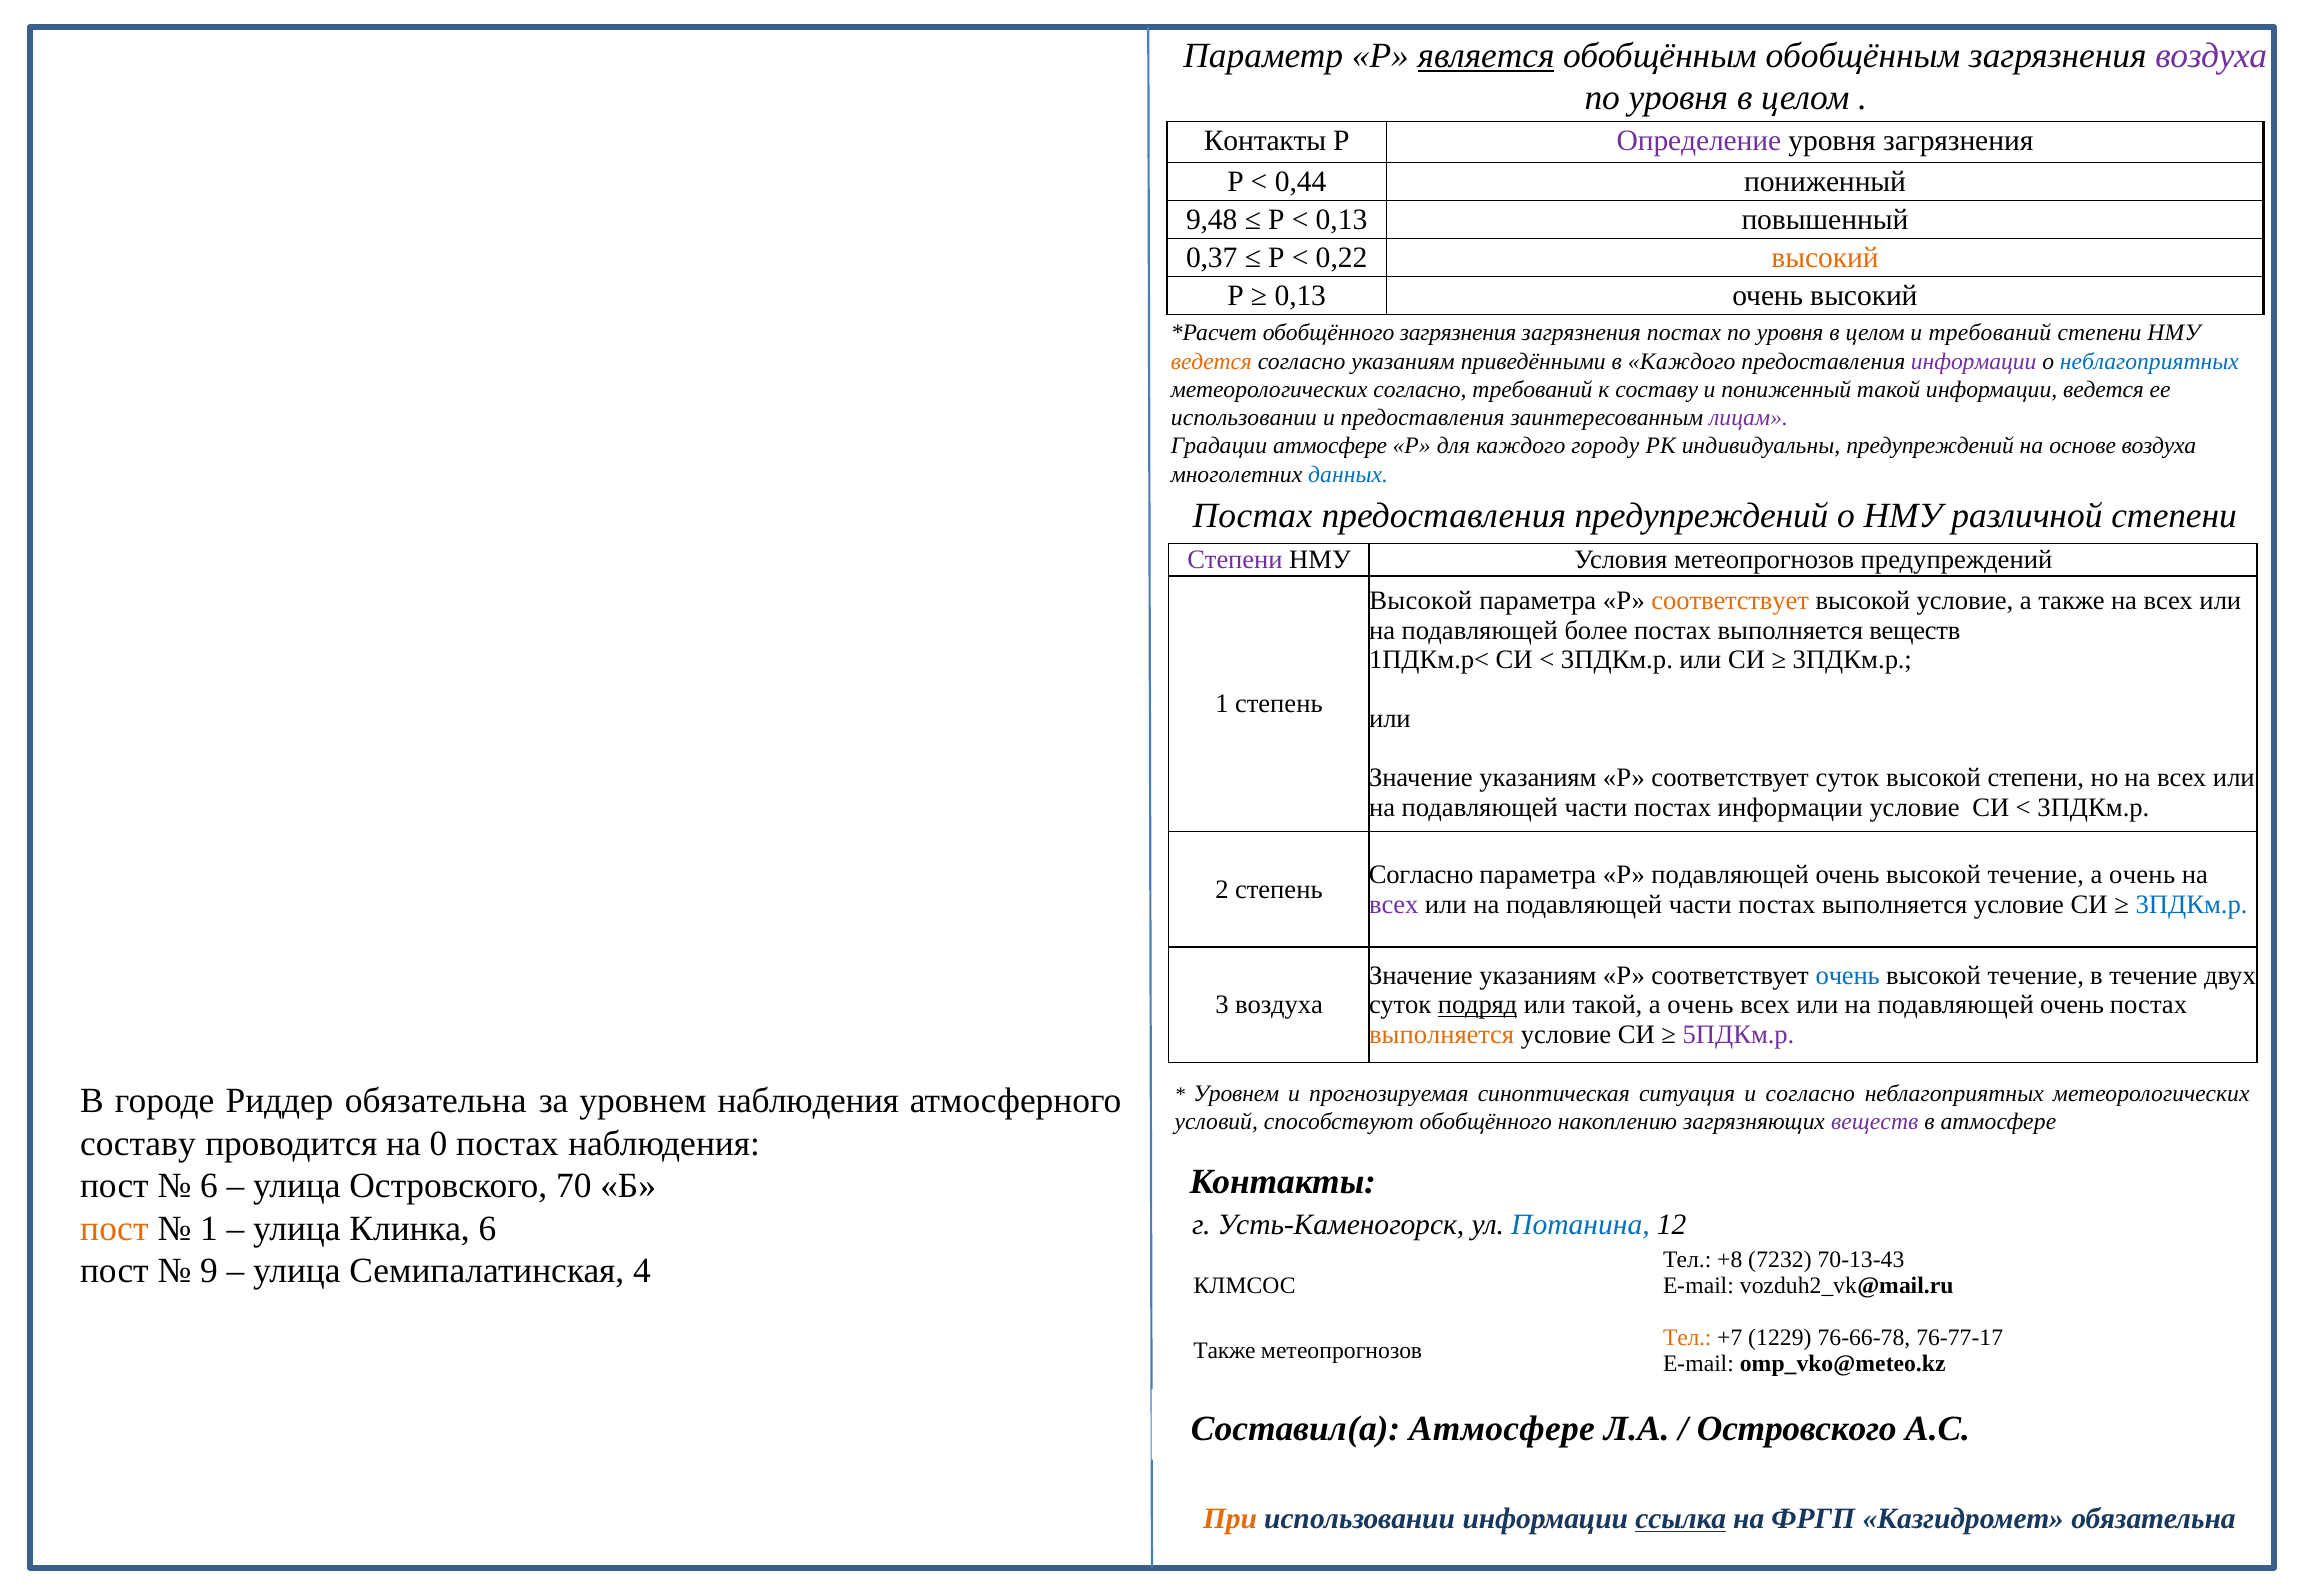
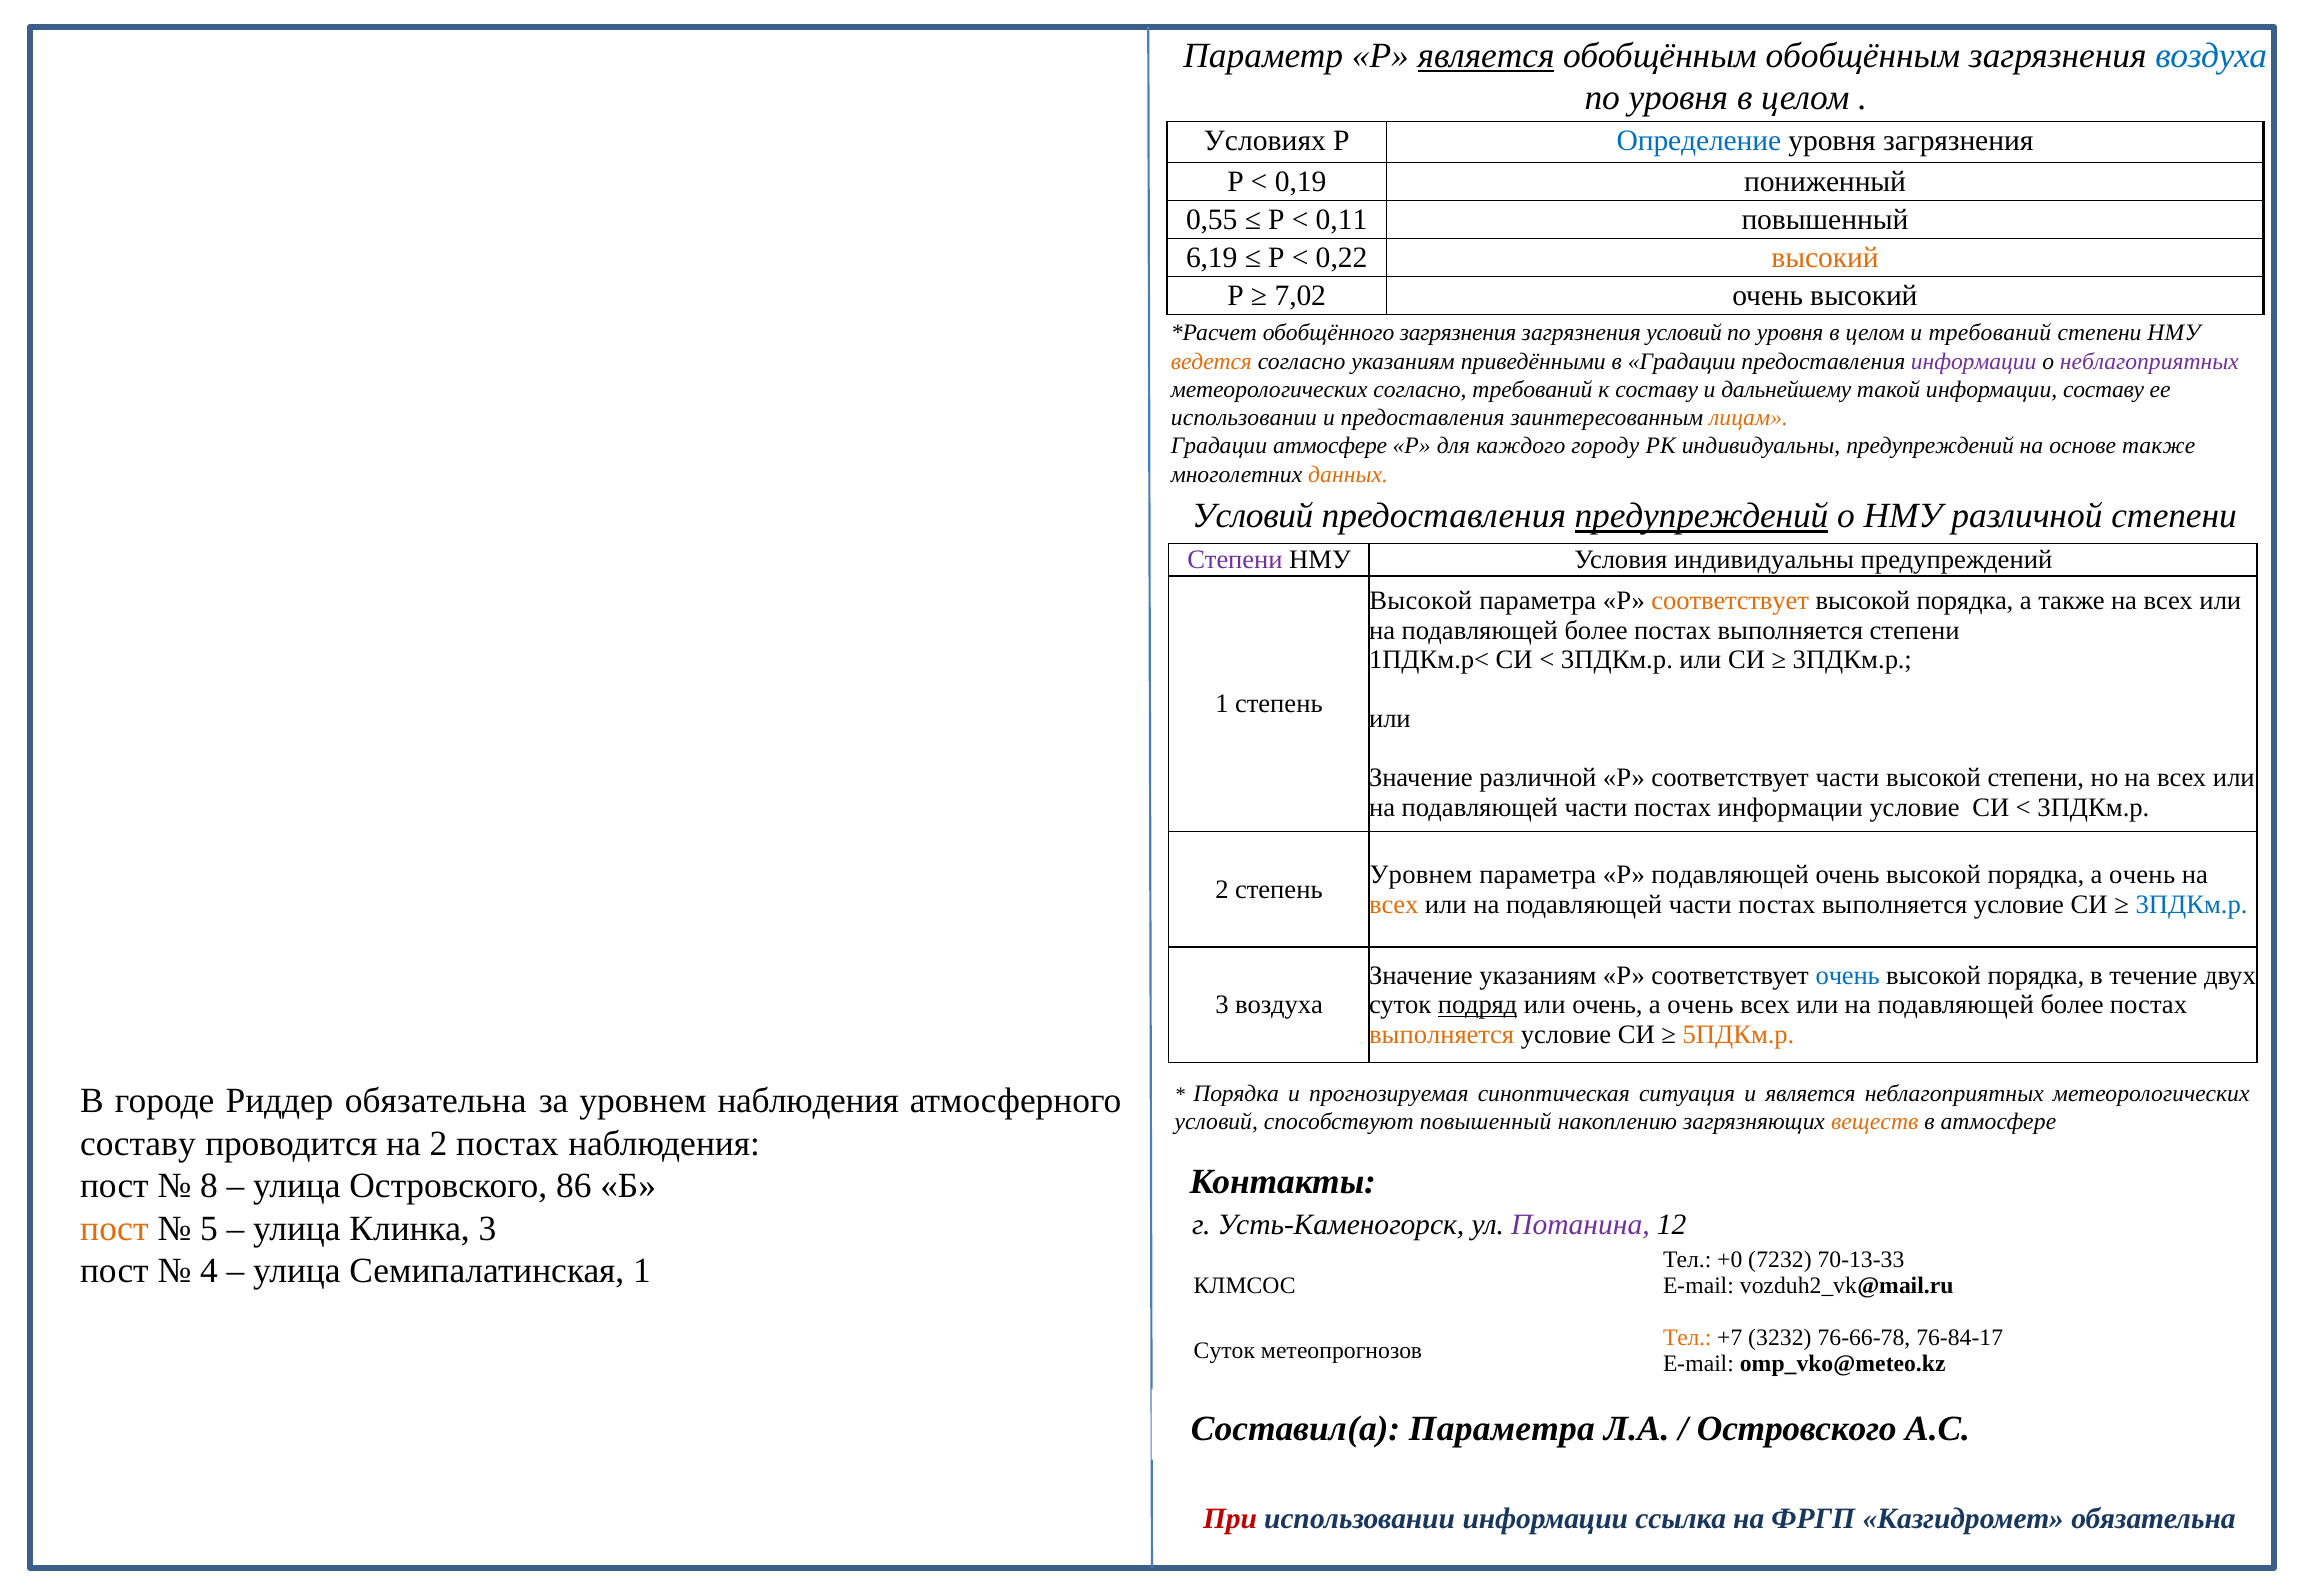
воздуха at (2211, 55) colour: purple -> blue
Контакты at (1265, 141): Контакты -> Условиях
Определение colour: purple -> blue
0,44: 0,44 -> 0,19
9,48: 9,48 -> 0,55
0,13 at (1341, 219): 0,13 -> 0,11
0,37: 0,37 -> 6,19
0,13 at (1300, 295): 0,13 -> 7,02
загрязнения постах: постах -> условий
в Каждого: Каждого -> Градации
неблагоприятных at (2149, 361) colour: blue -> purple
и пониженный: пониженный -> дальнейшему
информации ведется: ведется -> составу
лицам colour: purple -> orange
основе воздуха: воздуха -> также
данных colour: blue -> orange
Постах at (1252, 516): Постах -> Условий
предупреждений at (1702, 516) underline: none -> present
Условия метеопрогнозов: метеопрогнозов -> индивидуальны
условие at (1965, 601): условие -> порядка
выполняется веществ: веществ -> степени
указаниям at (1538, 778): указаниям -> различной
соответствует суток: суток -> части
Согласно at (1421, 875): Согласно -> Уровнем
течение at (2036, 875): течение -> порядка
всех at (1394, 904) colour: purple -> orange
течение at (2036, 975): течение -> порядка
или такой: такой -> очень
очень at (2072, 1005): очень -> более
5ПДКм.р colour: purple -> orange
Уровнем at (1236, 1094): Уровнем -> Порядка
и согласно: согласно -> является
способствуют обобщённого: обобщённого -> повышенный
веществ at (1875, 1122) colour: purple -> orange
на 0: 0 -> 2
6 at (209, 1186): 6 -> 8
70: 70 -> 86
Потанина colour: blue -> purple
1 at (209, 1229): 1 -> 5
Клинка 6: 6 -> 3
+8: +8 -> +0
70-13-43: 70-13-43 -> 70-13-33
9: 9 -> 4
Семипалатинская 4: 4 -> 1
1229: 1229 -> 3232
76-77-17: 76-77-17 -> 76-84-17
Также at (1225, 1351): Также -> Суток
Составил(а Атмосфере: Атмосфере -> Параметра
При colour: orange -> red
ссылка underline: present -> none
